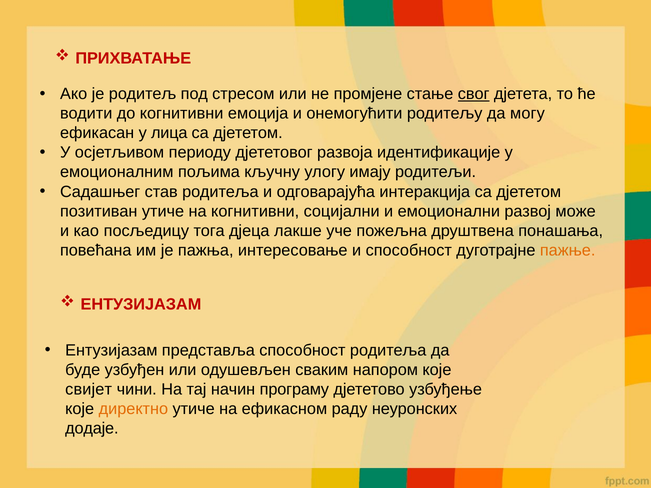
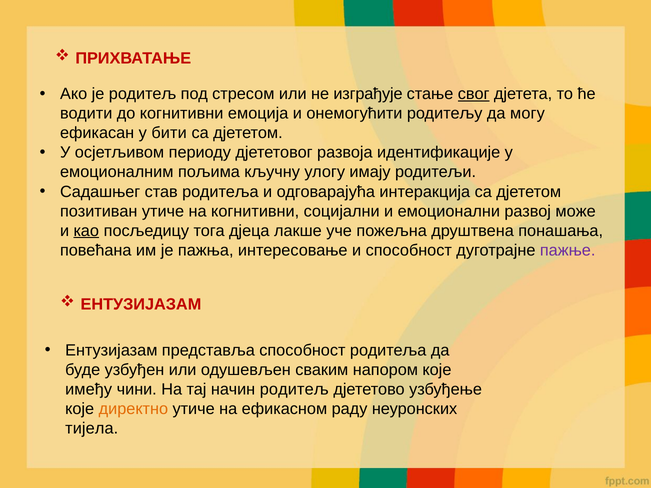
промјене: промјене -> изграђује
лица: лица -> бити
као underline: none -> present
пажње colour: orange -> purple
свијет: свијет -> имеђу
начин програму: програму -> родитељ
додаје: додаје -> тијела
